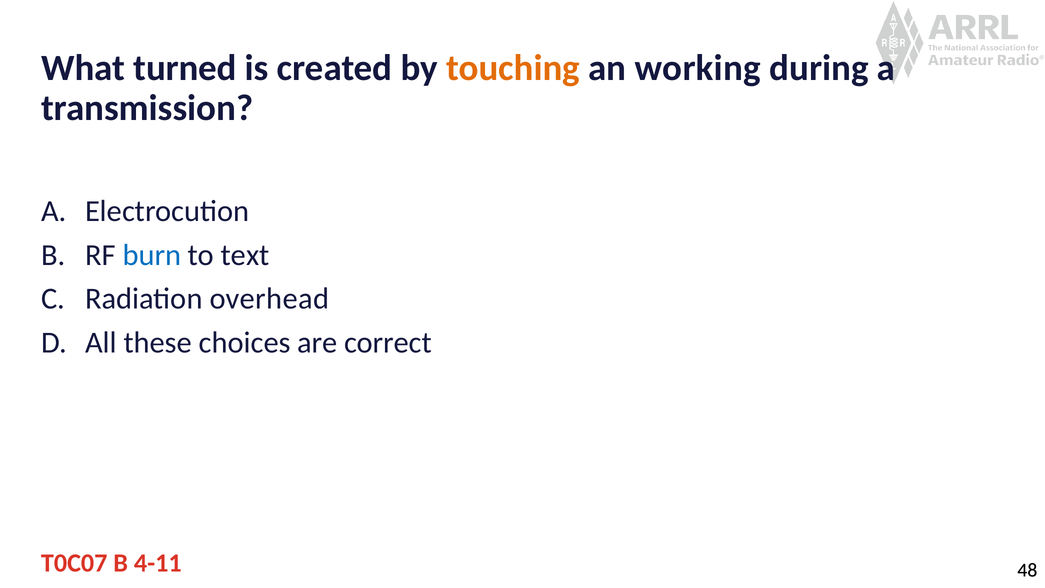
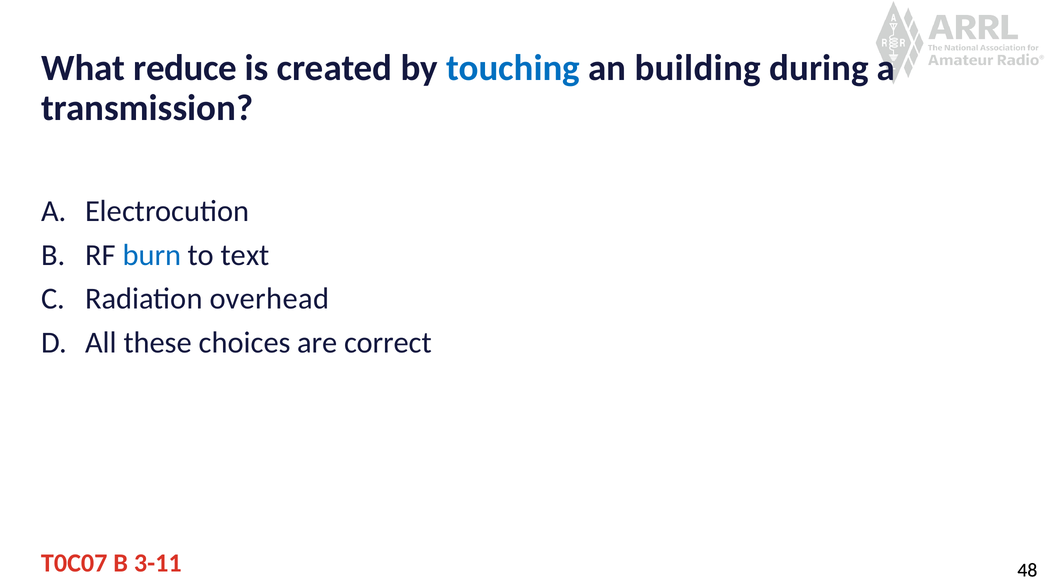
turned: turned -> reduce
touching colour: orange -> blue
working: working -> building
4-11: 4-11 -> 3-11
